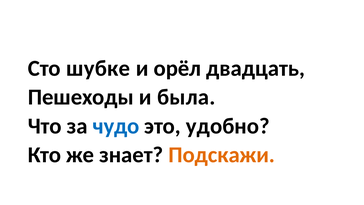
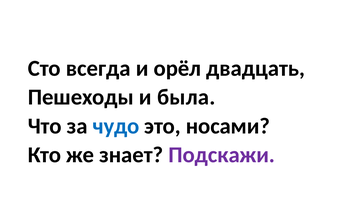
шубке: шубке -> всегда
удобно: удобно -> носами
Подскажи colour: orange -> purple
